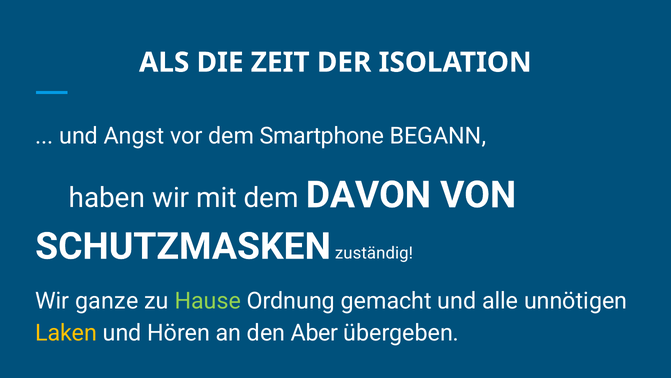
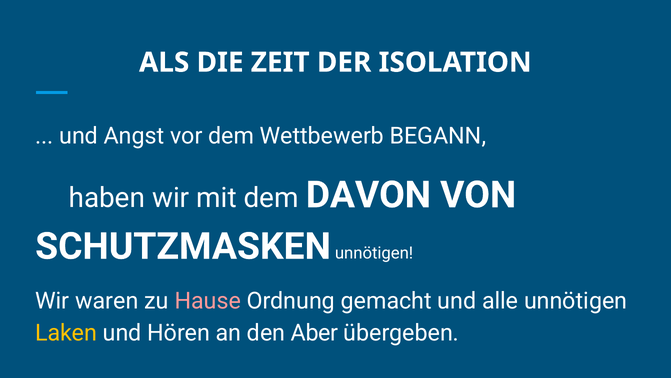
Smartphone: Smartphone -> Wettbewerb
SCHUTZMASKEN zuständig: zuständig -> unnötigen
ganze: ganze -> waren
Hause colour: light green -> pink
